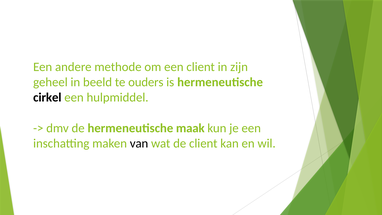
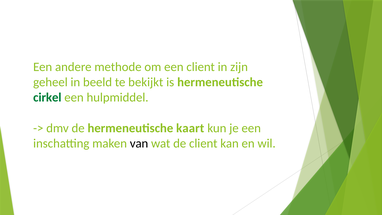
ouders: ouders -> bekijkt
cirkel colour: black -> green
maak: maak -> kaart
